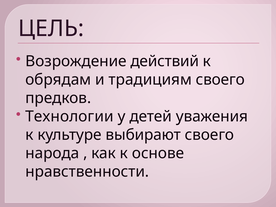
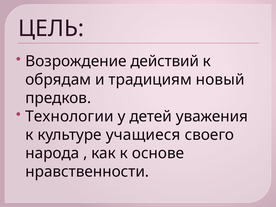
традициям своего: своего -> новый
выбирают: выбирают -> учащиеся
